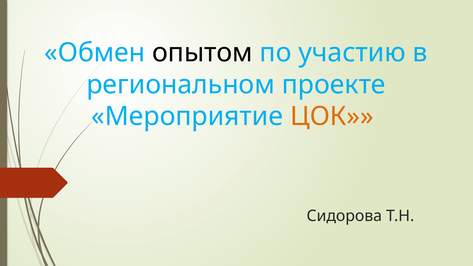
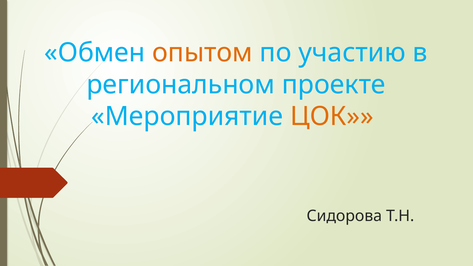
опытом colour: black -> orange
